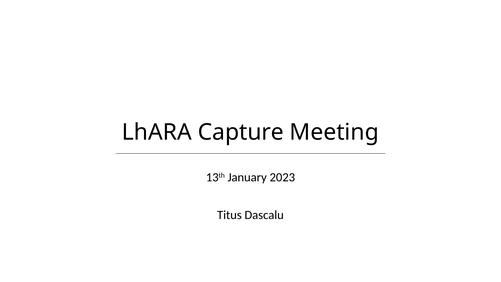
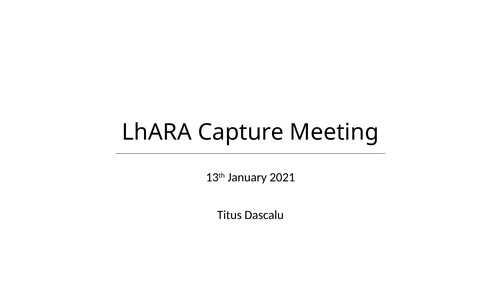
2023: 2023 -> 2021
